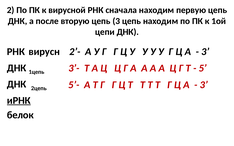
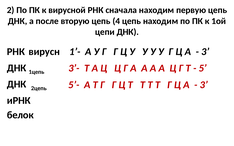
цепь 3: 3 -> 4
2’-: 2’- -> 1’-
иРНК underline: present -> none
